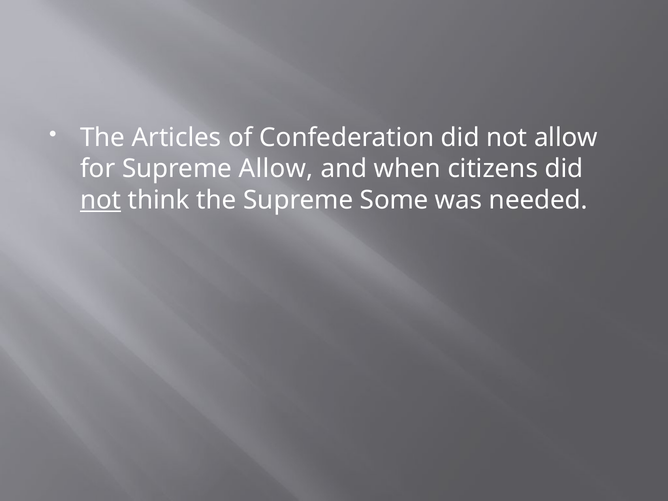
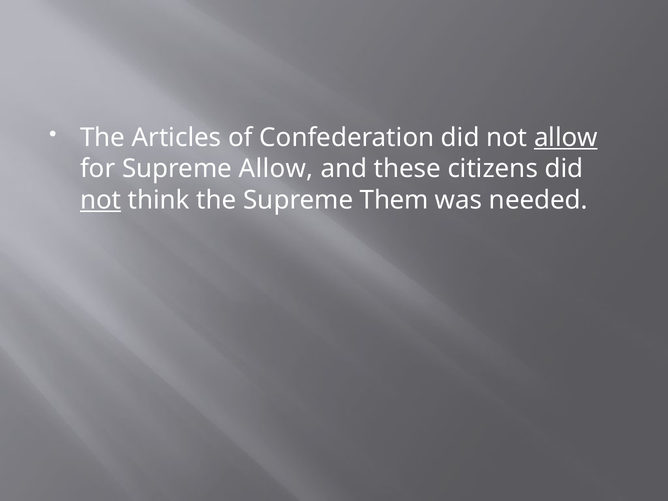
allow at (566, 138) underline: none -> present
when: when -> these
Some: Some -> Them
